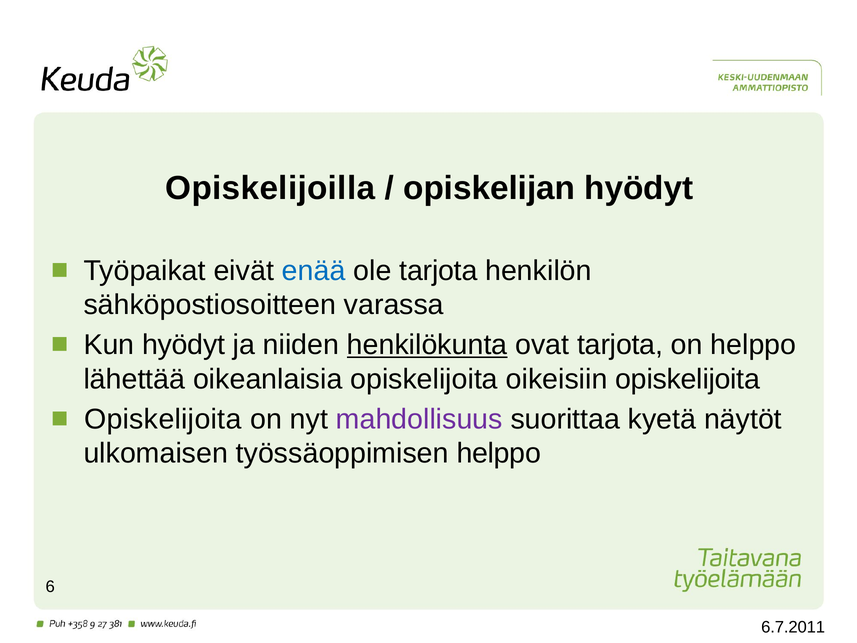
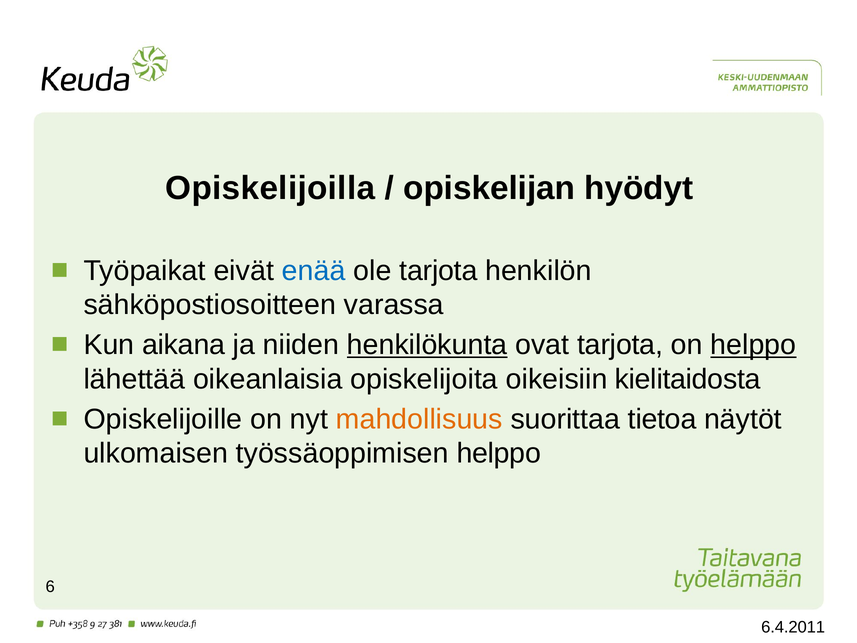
Kun hyödyt: hyödyt -> aikana
helppo at (753, 345) underline: none -> present
oikeisiin opiskelijoita: opiskelijoita -> kielitaidosta
Opiskelijoita at (163, 419): Opiskelijoita -> Opiskelijoille
mahdollisuus colour: purple -> orange
kyetä: kyetä -> tietoa
6.7.2011: 6.7.2011 -> 6.4.2011
